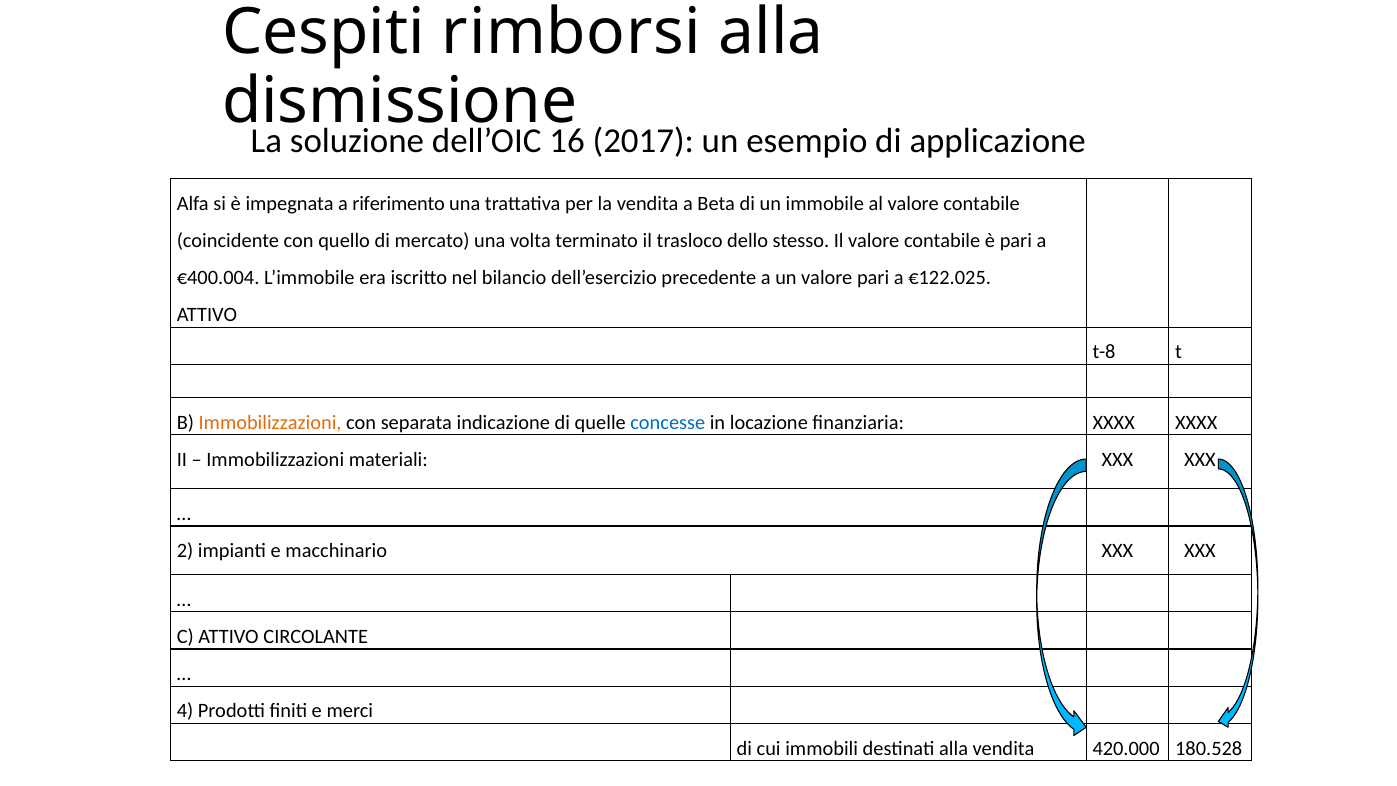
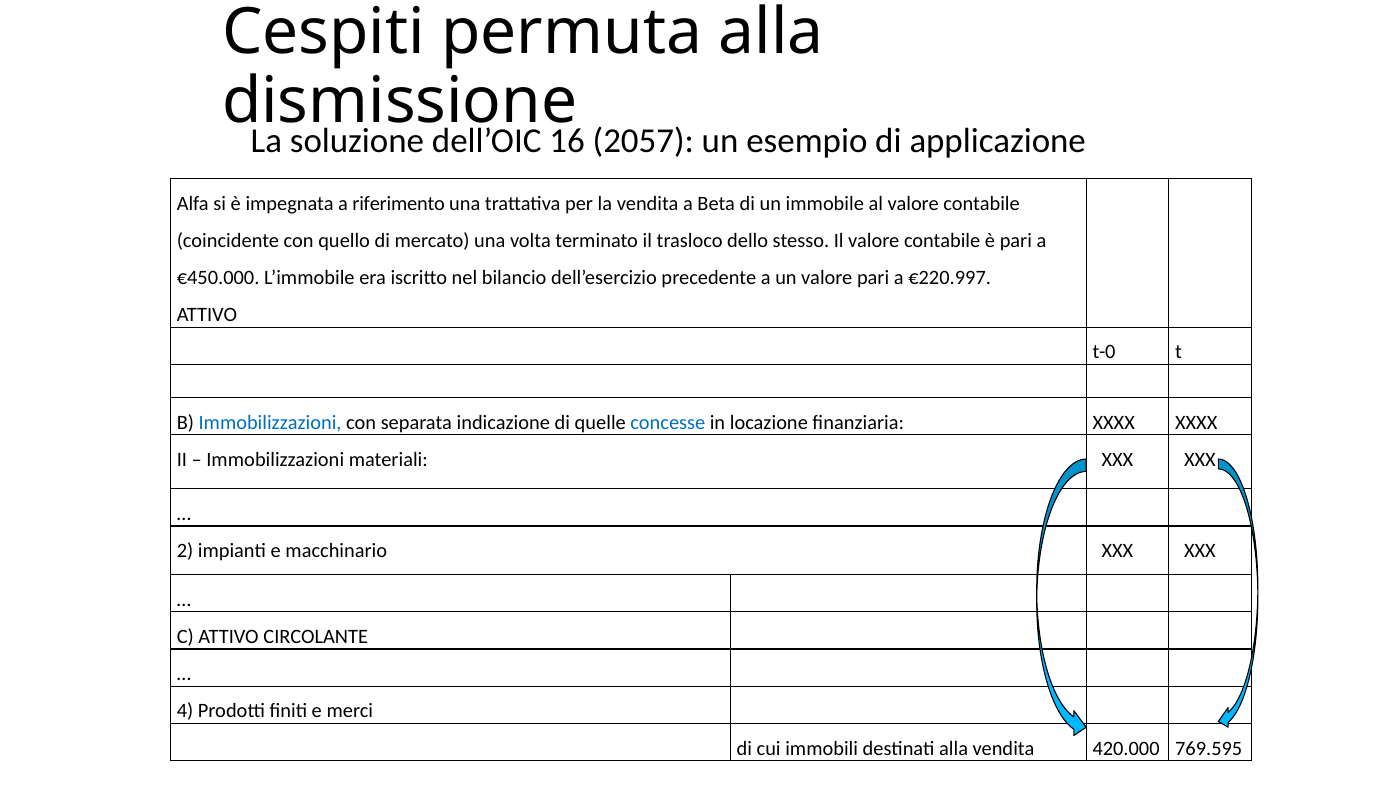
rimborsi: rimborsi -> permuta
2017: 2017 -> 2057
€400.004: €400.004 -> €450.000
€122.025: €122.025 -> €220.997
t-8: t-8 -> t-0
Immobilizzazioni at (270, 422) colour: orange -> blue
180.528: 180.528 -> 769.595
